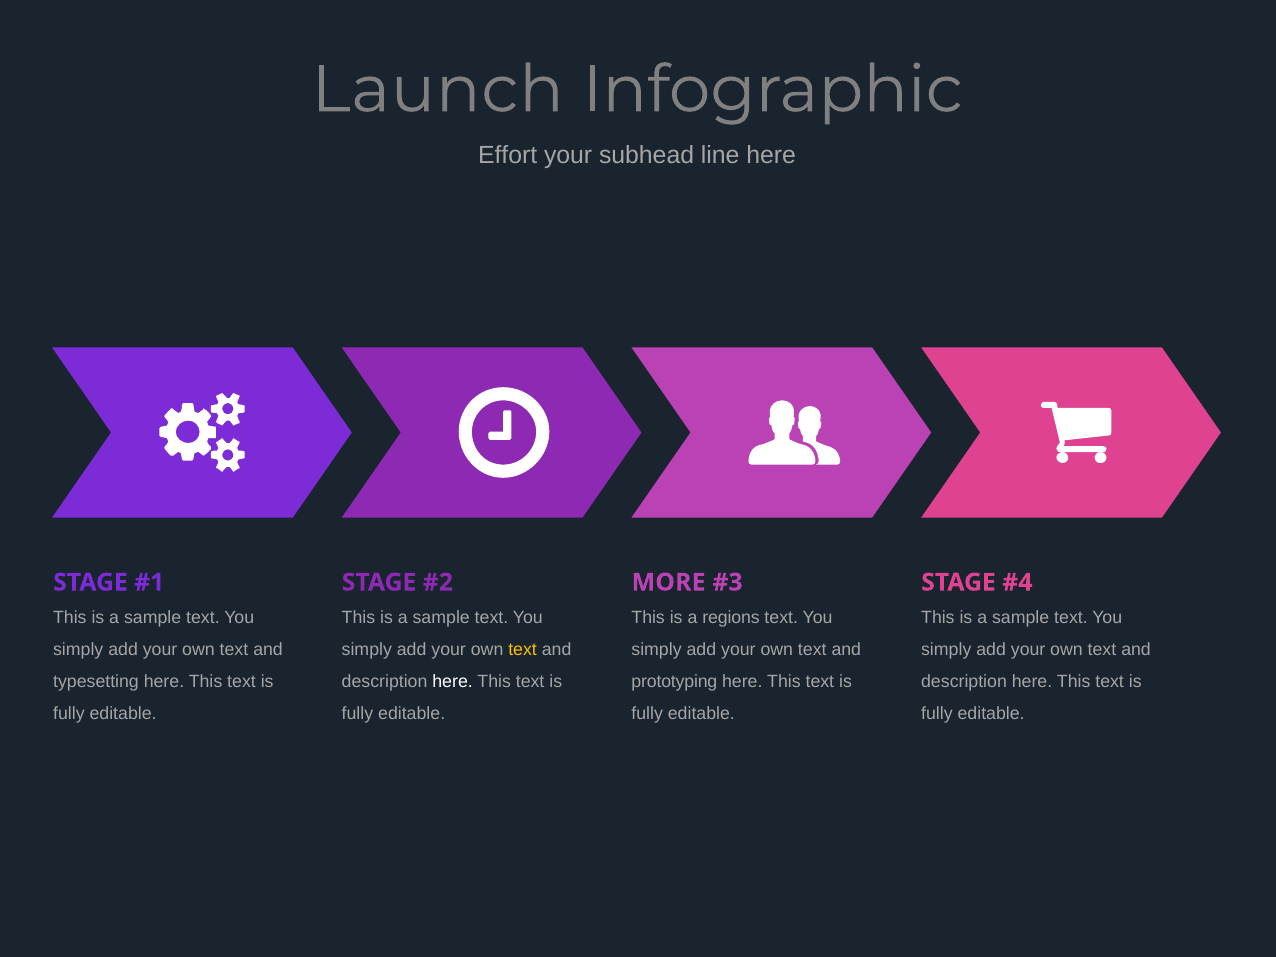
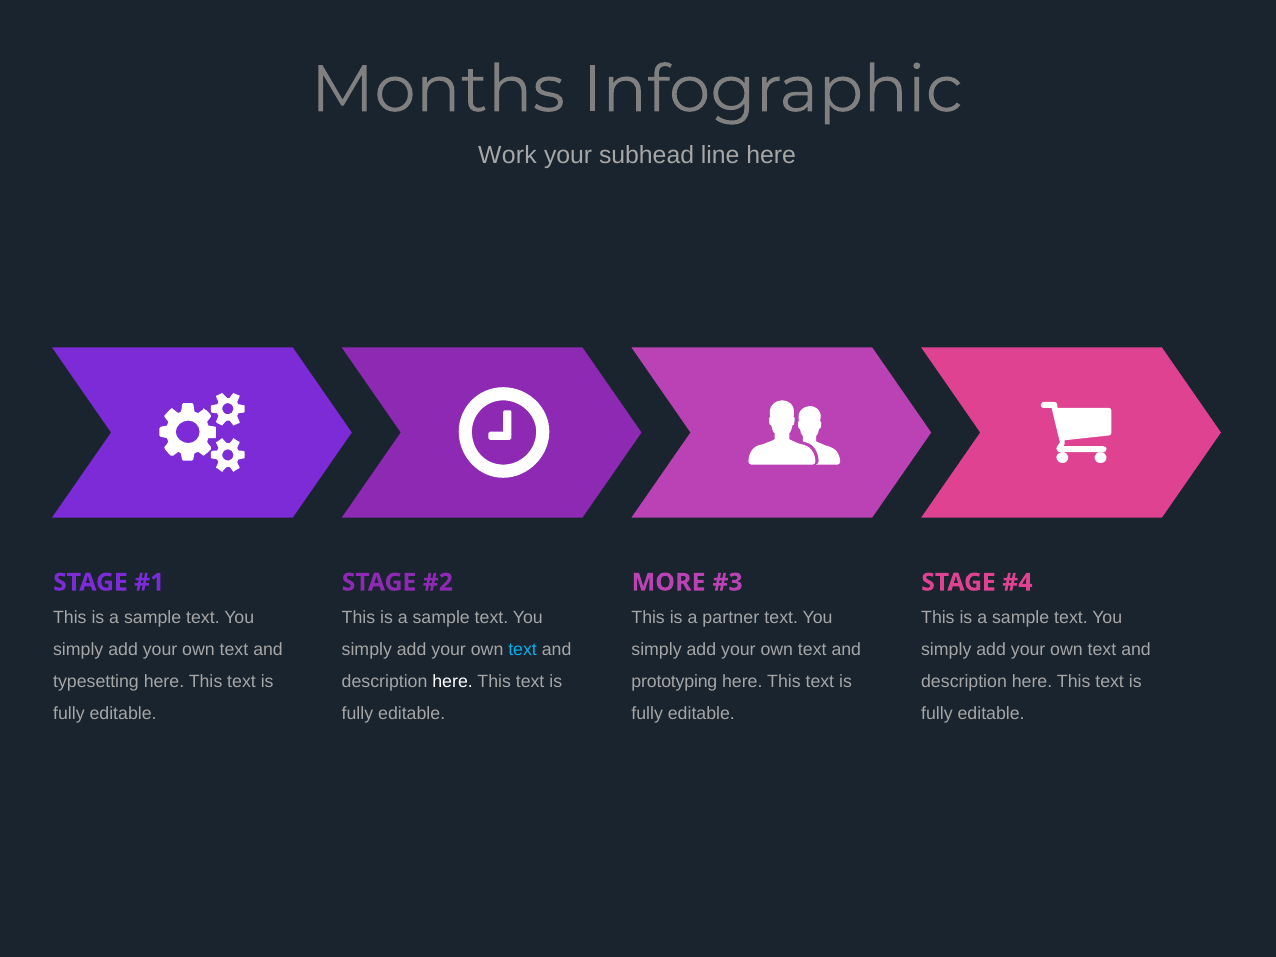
Launch: Launch -> Months
Effort: Effort -> Work
regions: regions -> partner
text at (523, 650) colour: yellow -> light blue
